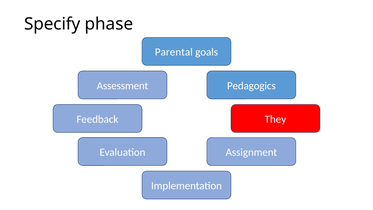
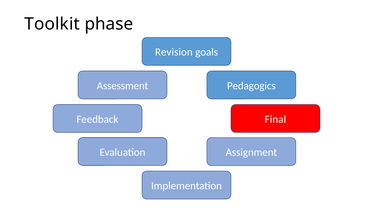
Specify: Specify -> Toolkit
Parental: Parental -> Revision
They: They -> Final
